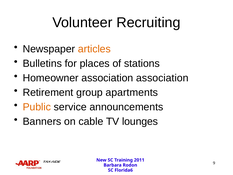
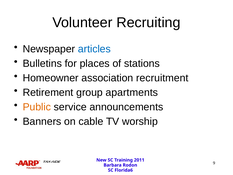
articles colour: orange -> blue
association association: association -> recruitment
lounges: lounges -> worship
